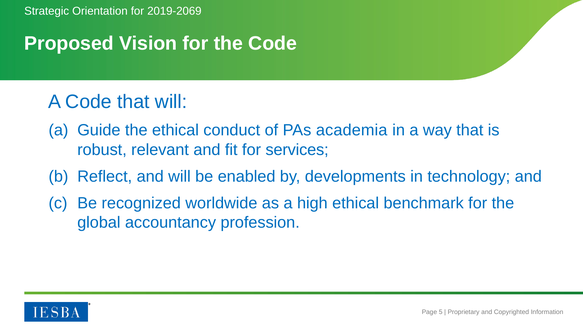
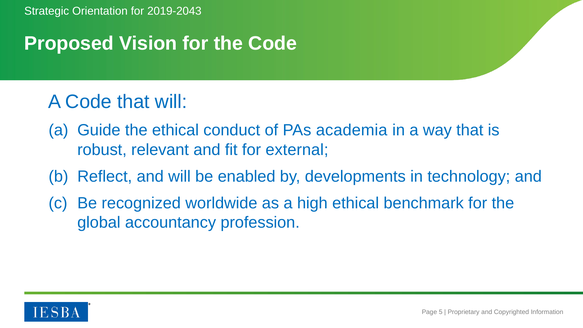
2019-2069: 2019-2069 -> 2019-2043
services: services -> external
